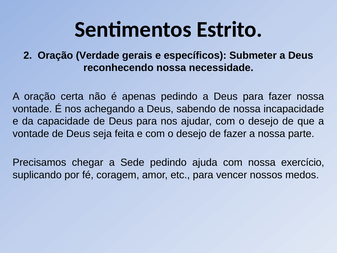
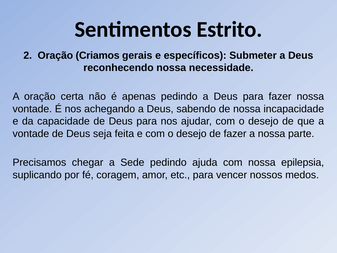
Verdade: Verdade -> Criamos
exercício: exercício -> epilepsia
